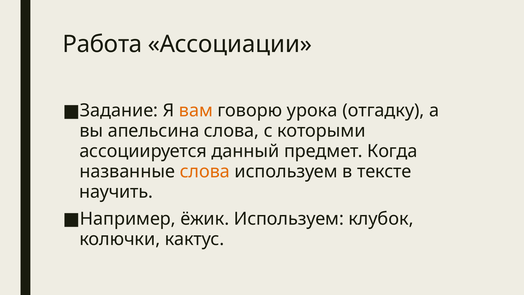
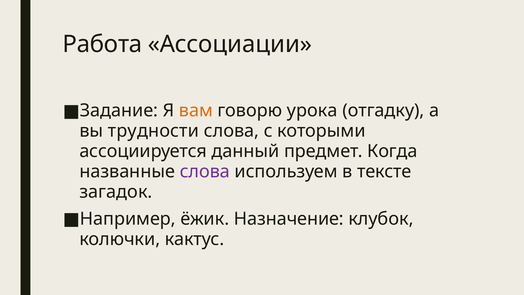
апельсина: апельсина -> трудности
слова at (205, 171) colour: orange -> purple
научить: научить -> загадок
ёжик Используем: Используем -> Назначение
